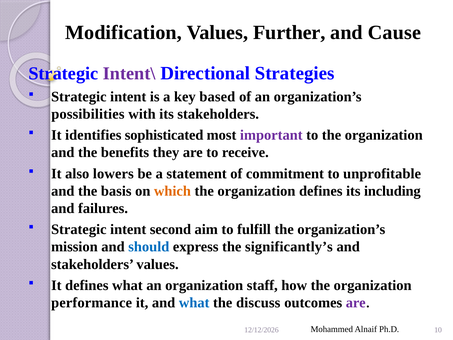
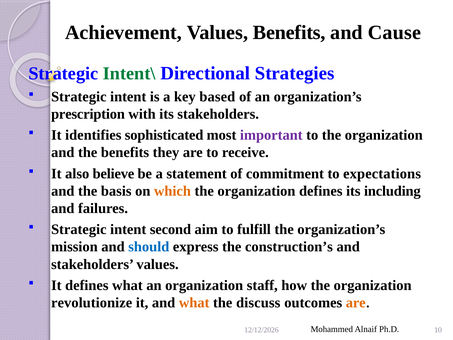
Modification: Modification -> Achievement
Values Further: Further -> Benefits
Intent\ colour: purple -> green
possibilities: possibilities -> prescription
lowers: lowers -> believe
unprofitable: unprofitable -> expectations
significantly’s: significantly’s -> construction’s
performance: performance -> revolutionize
what at (194, 303) colour: blue -> orange
are at (356, 303) colour: purple -> orange
